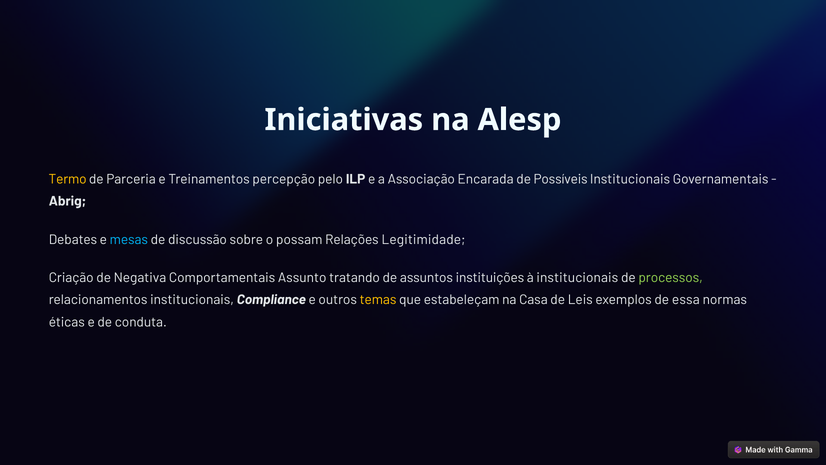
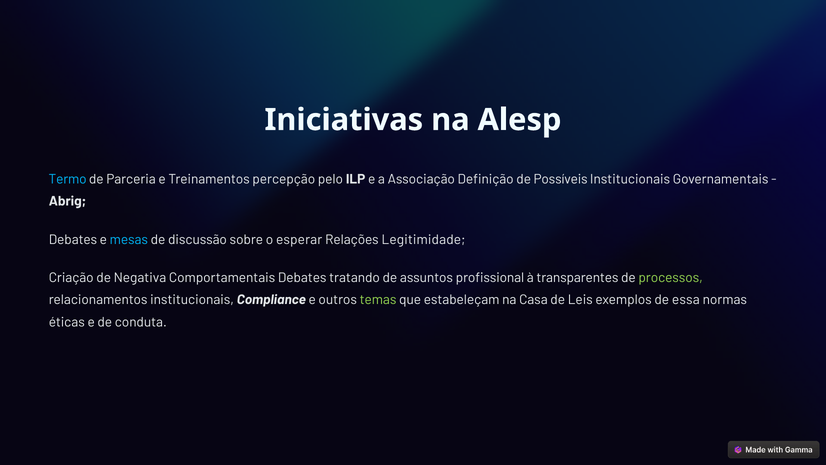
Termo colour: yellow -> light blue
Encarada: Encarada -> Definição
possam: possam -> esperar
Comportamentais Assunto: Assunto -> Debates
instituições: instituições -> profissional
à institucionais: institucionais -> transparentes
temas colour: yellow -> light green
